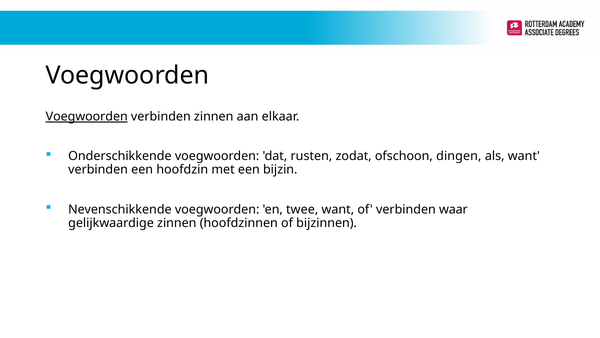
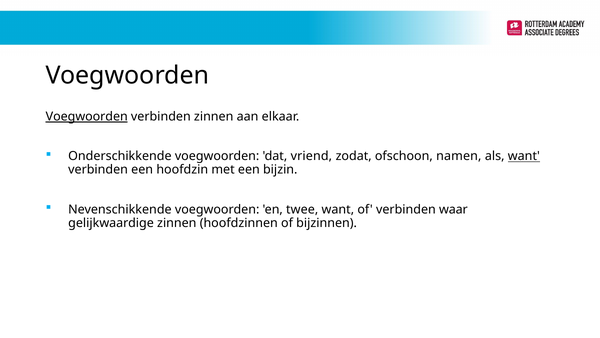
rusten: rusten -> vriend
dingen: dingen -> namen
want at (524, 156) underline: none -> present
